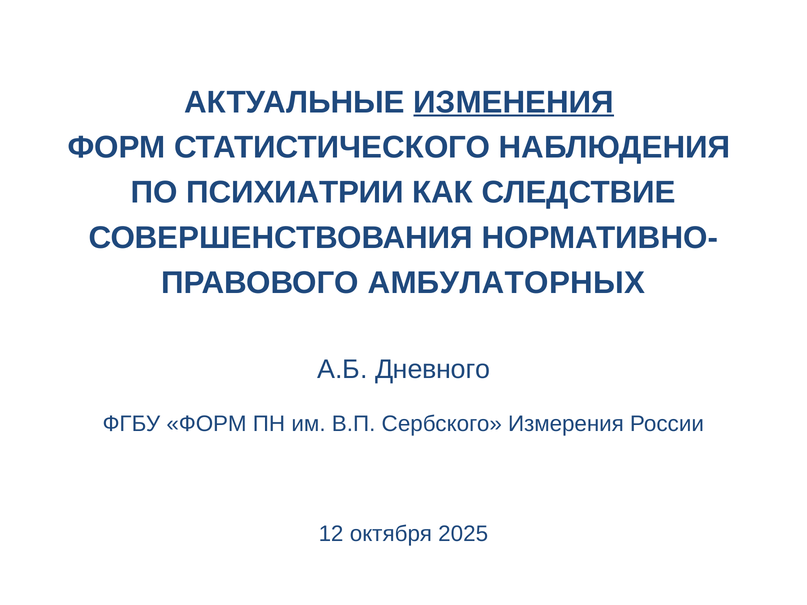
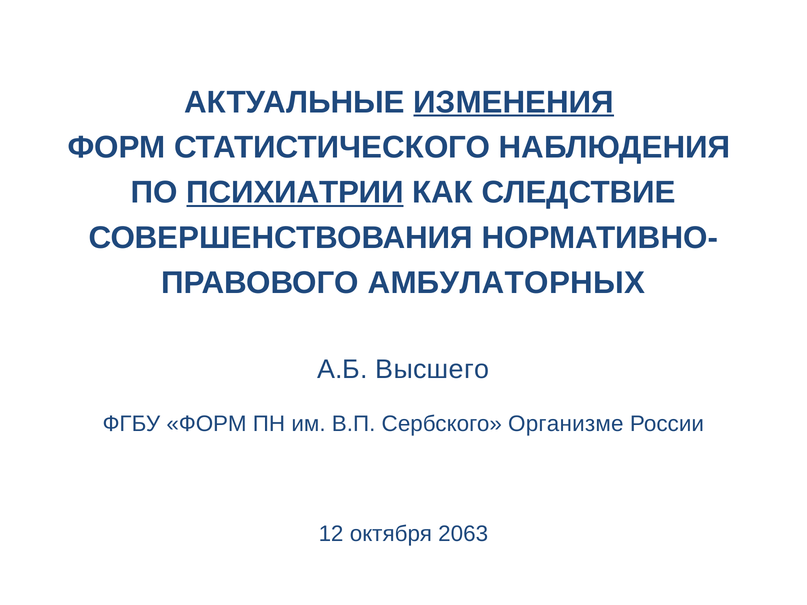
ПСИХИАТРИИ underline: none -> present
Дневного: Дневного -> Высшего
Измерения: Измерения -> Организме
2025: 2025 -> 2063
